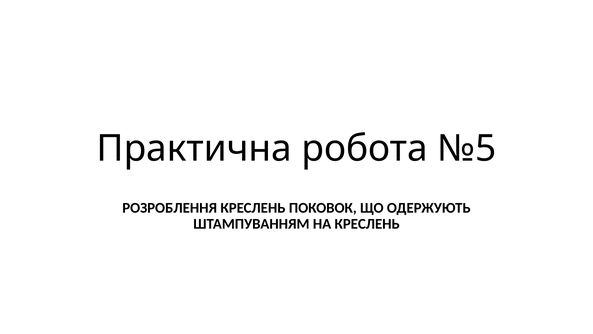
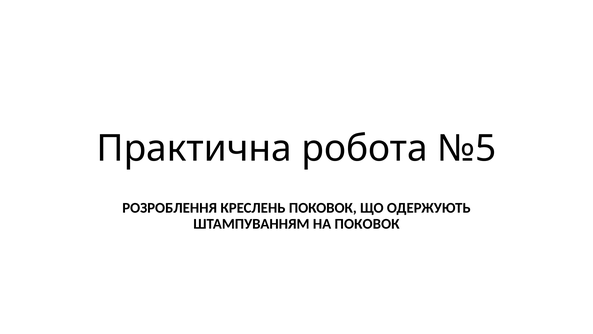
НА КРЕСЛЕНЬ: КРЕСЛЕНЬ -> ПОКОВОК
